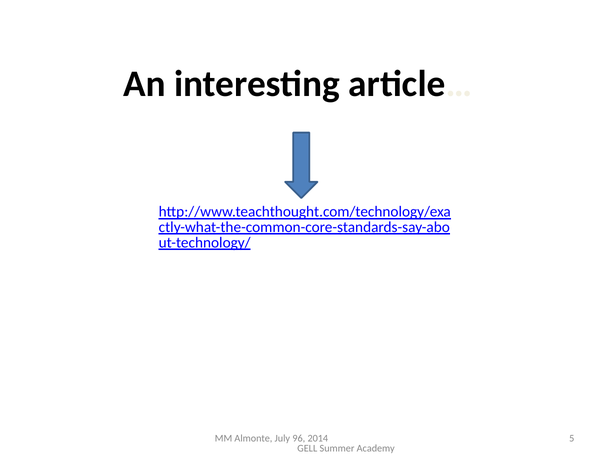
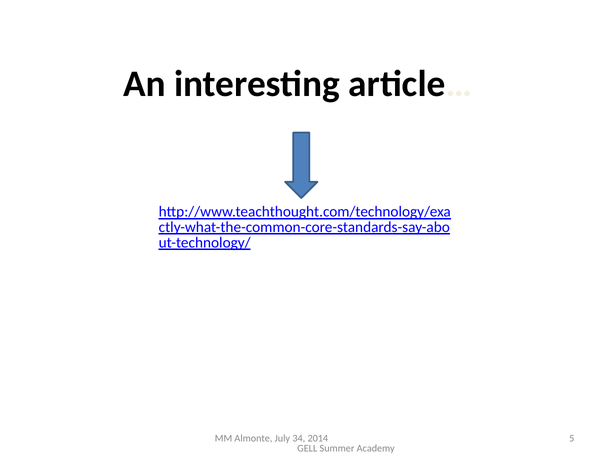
96: 96 -> 34
